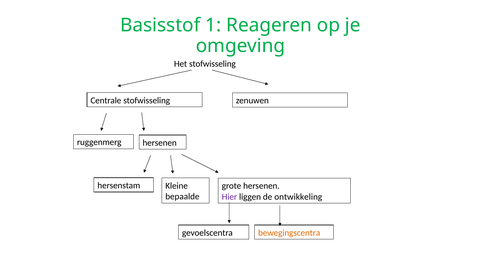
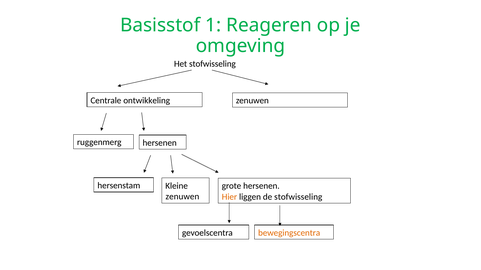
Centrale stofwisseling: stofwisseling -> ontwikkeling
bepaalde at (182, 197): bepaalde -> zenuwen
Hier colour: purple -> orange
de ontwikkeling: ontwikkeling -> stofwisseling
